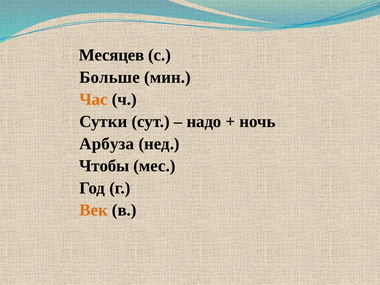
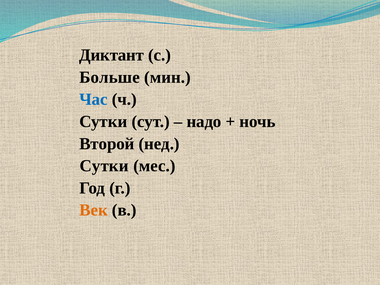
Месяцев: Месяцев -> Диктант
Час colour: orange -> blue
Арбуза: Арбуза -> Второй
Чтобы at (104, 166): Чтобы -> Сутки
